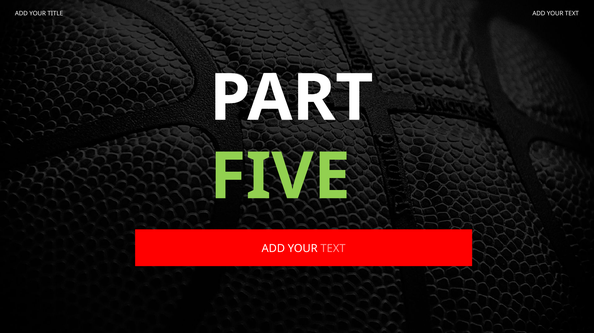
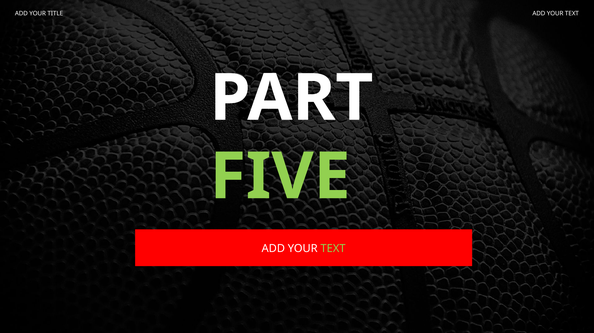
TEXT at (333, 249) colour: pink -> light green
